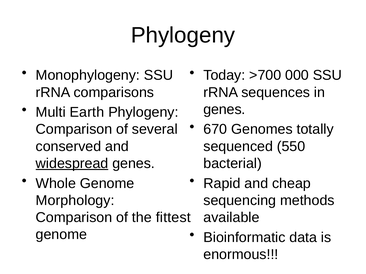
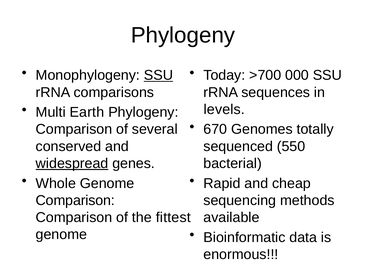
SSU at (158, 75) underline: none -> present
genes at (224, 110): genes -> levels
Morphology at (75, 201): Morphology -> Comparison
